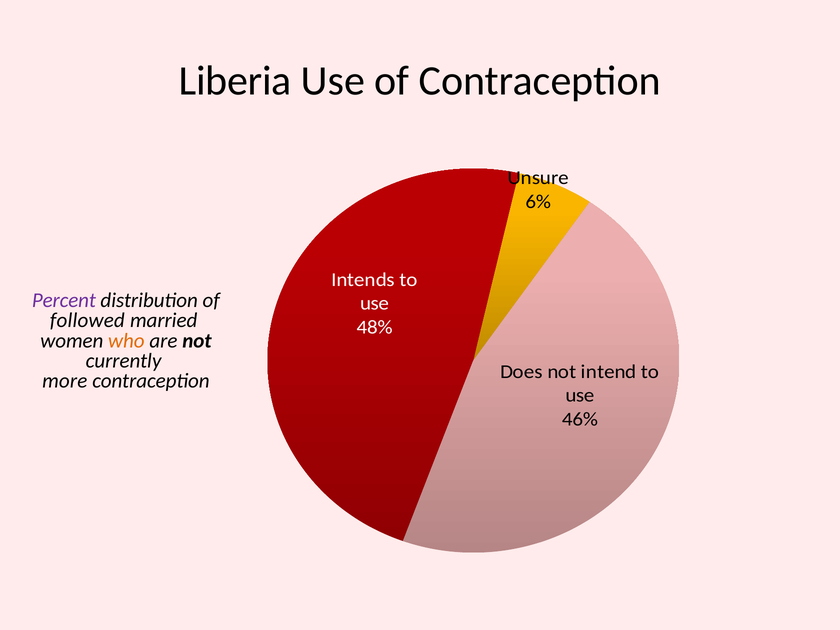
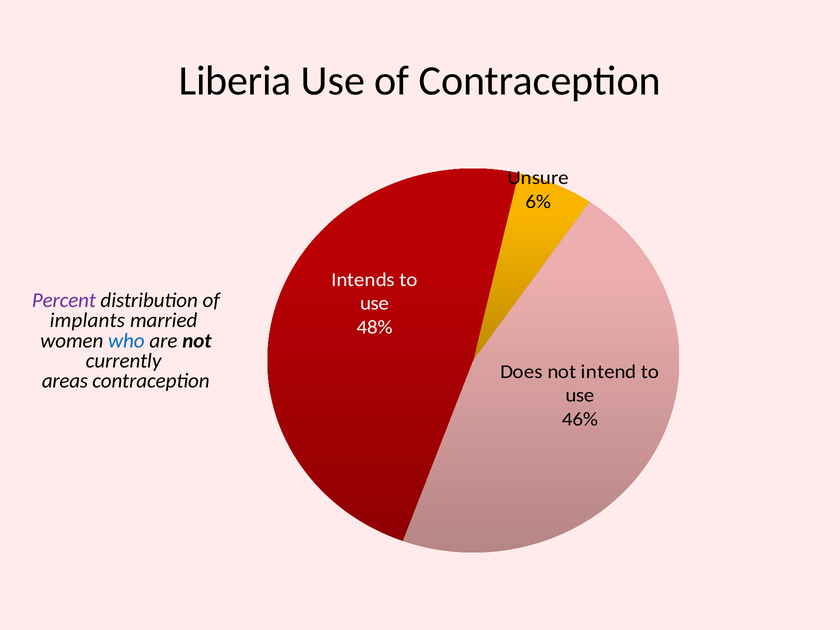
followed: followed -> implants
who colour: orange -> blue
more: more -> areas
